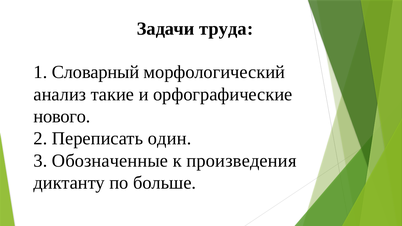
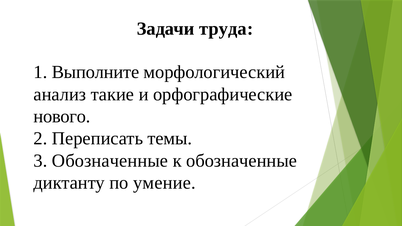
Словарный: Словарный -> Выполните
один: один -> темы
к произведения: произведения -> обозначенные
больше: больше -> умение
